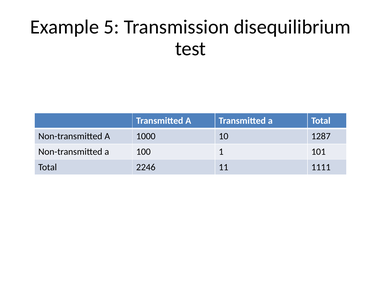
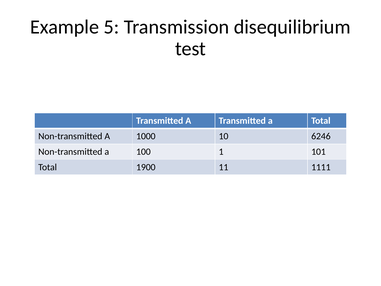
1287: 1287 -> 6246
2246: 2246 -> 1900
